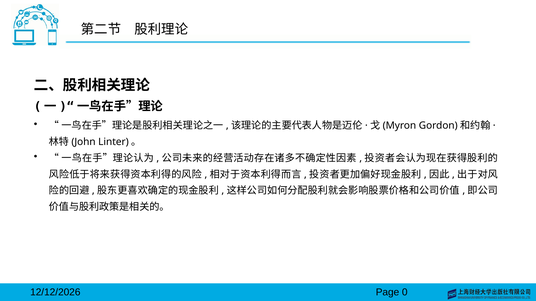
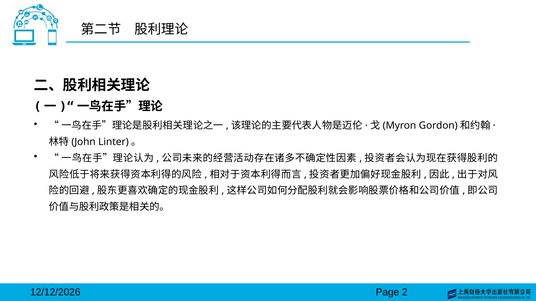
0: 0 -> 2
